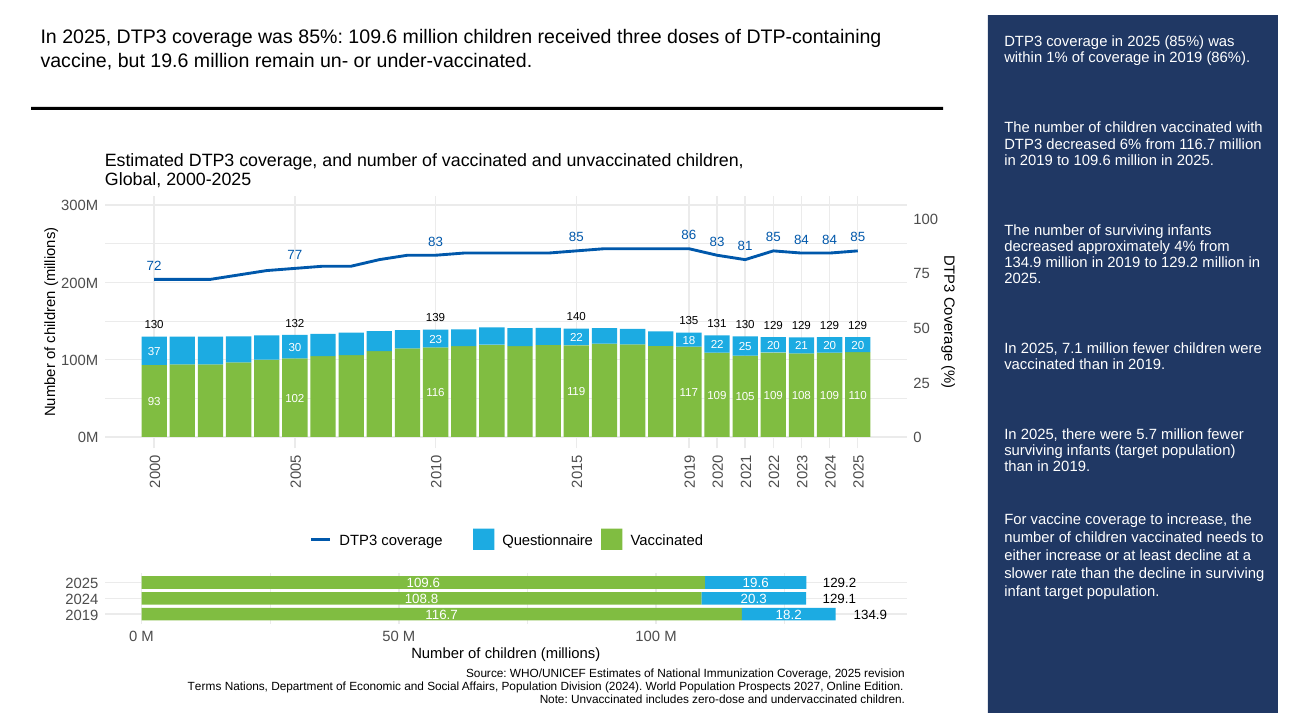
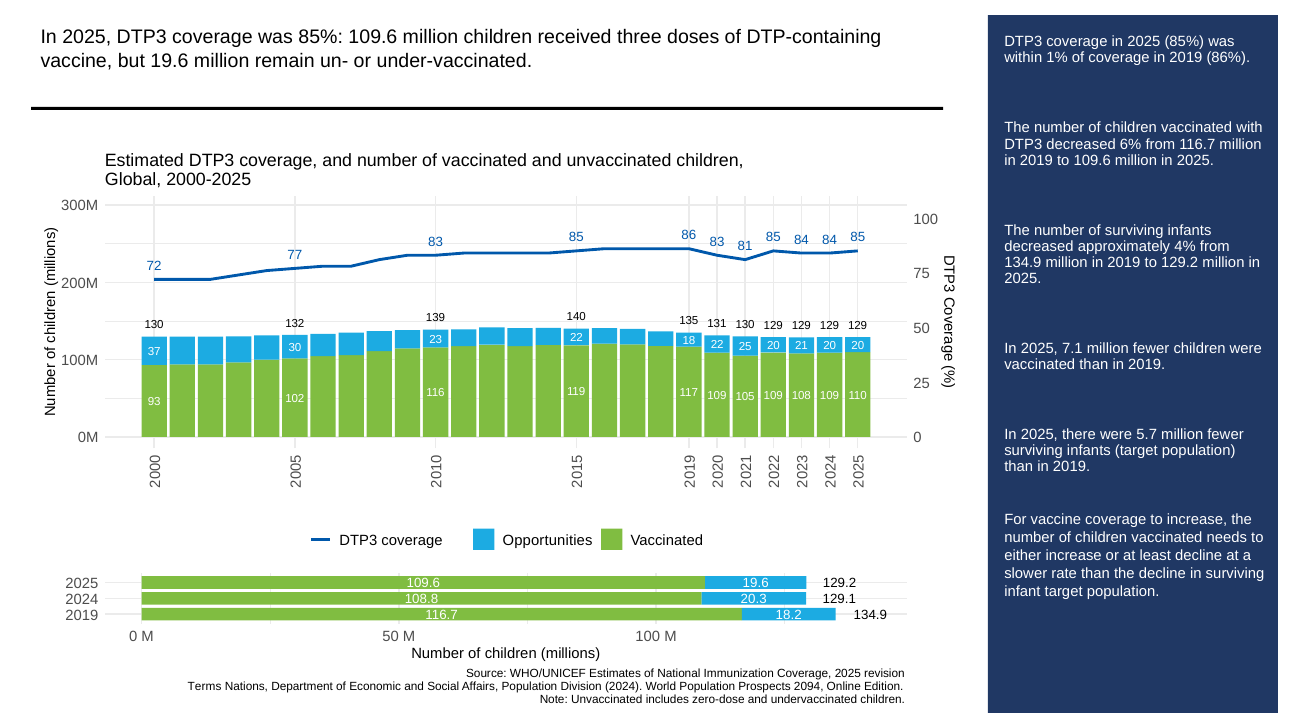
Questionnaire: Questionnaire -> Opportunities
2027: 2027 -> 2094
